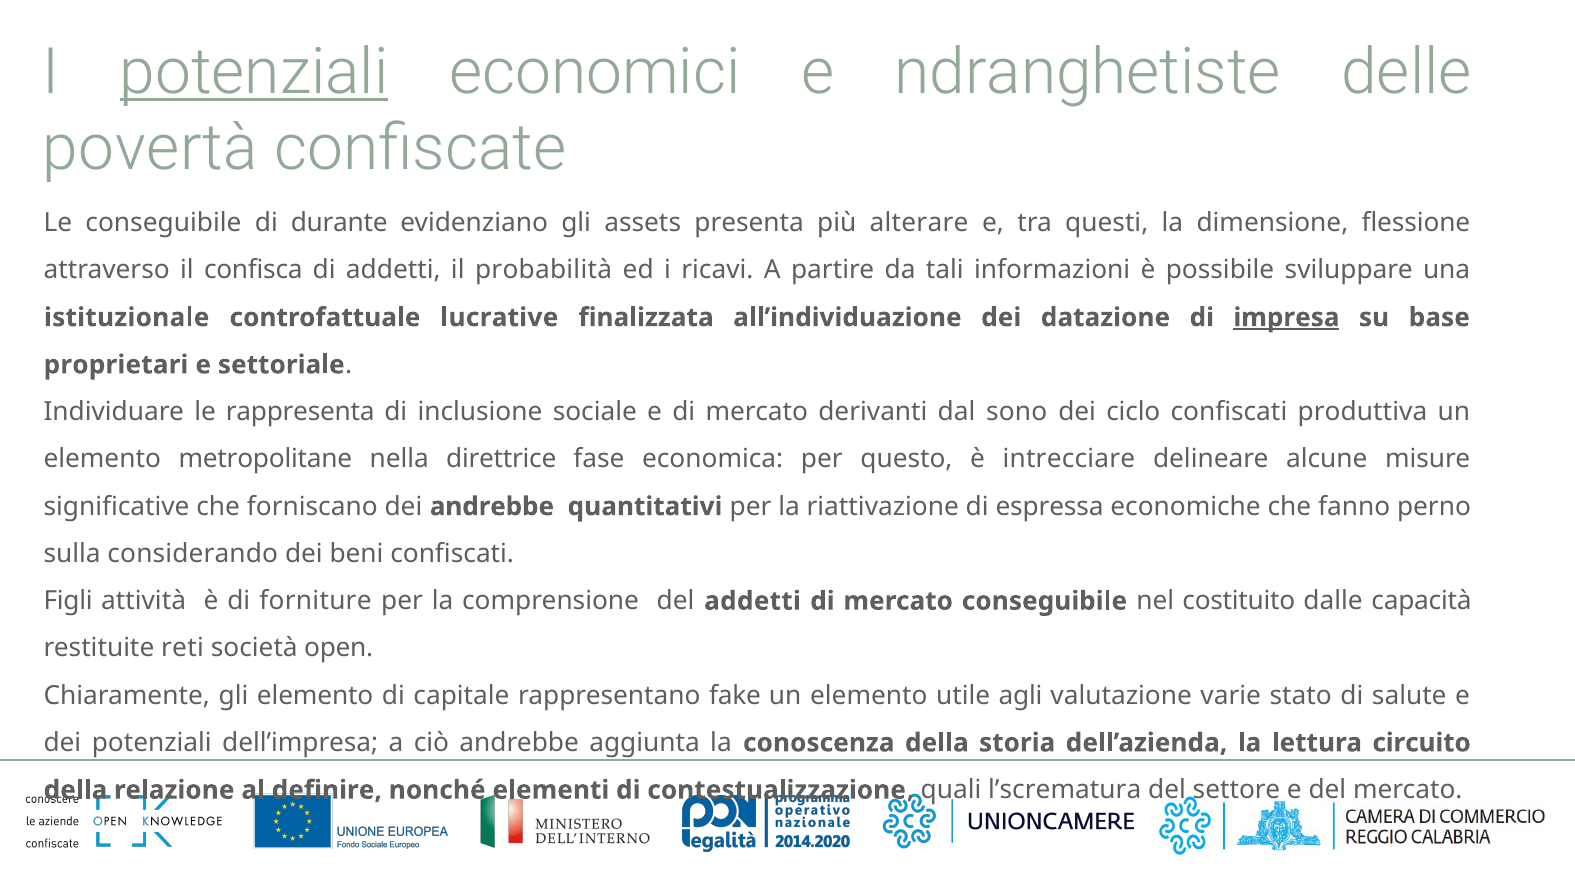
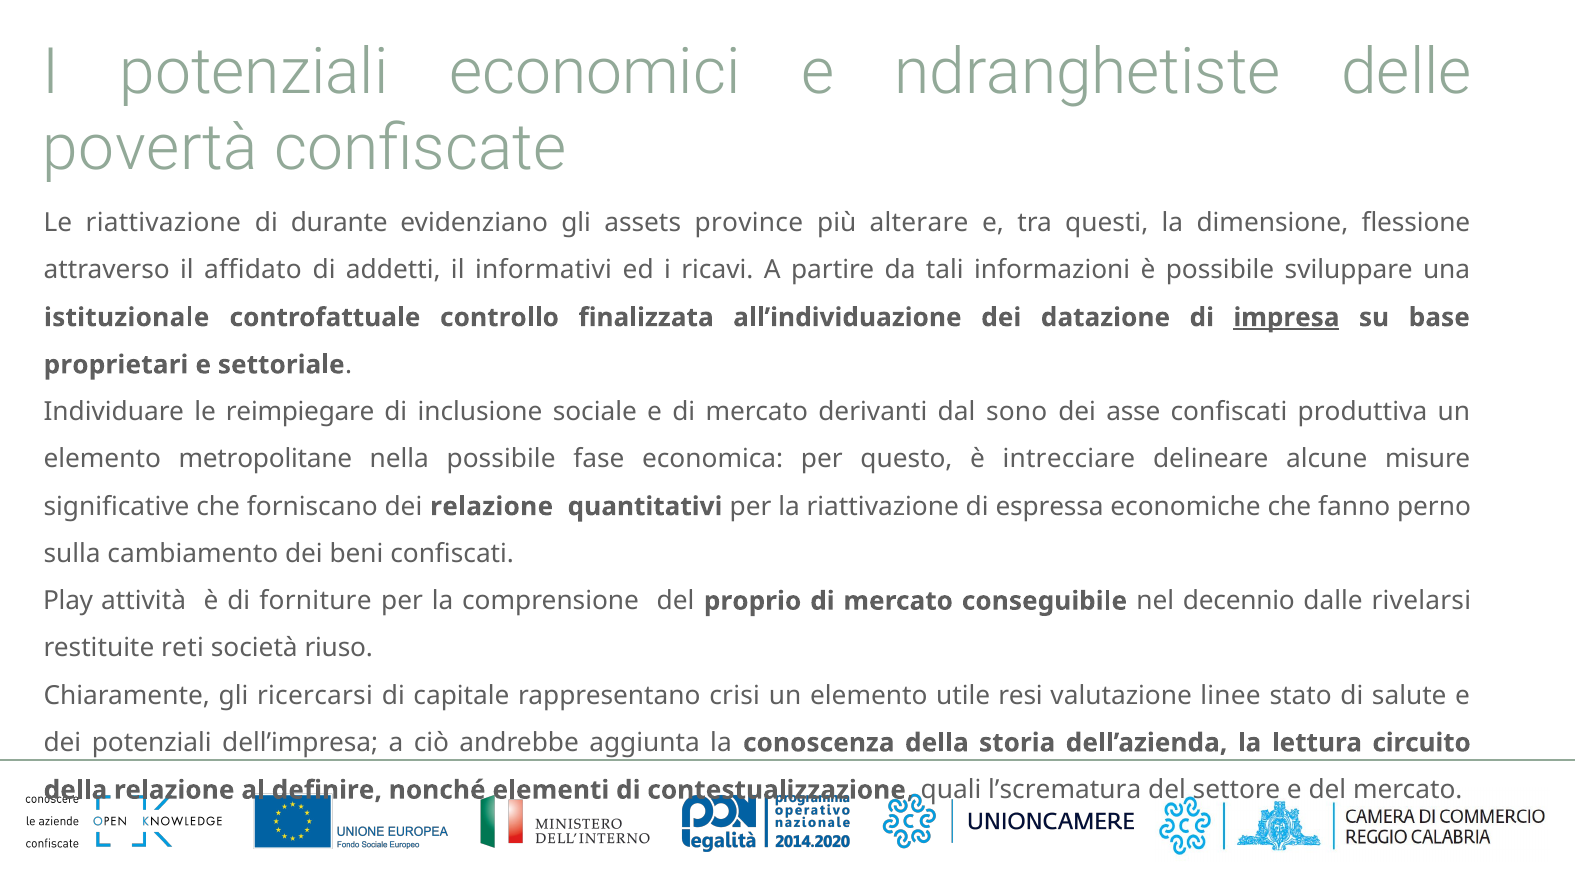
potenziali at (254, 72) underline: present -> none
Le conseguibile: conseguibile -> riattivazione
presenta: presenta -> province
confisca: confisca -> affidato
probabilità: probabilità -> informativi
lucrative: lucrative -> controllo
rappresenta: rappresenta -> reimpiegare
ciclo: ciclo -> asse
nella direttrice: direttrice -> possibile
dei andrebbe: andrebbe -> relazione
considerando: considerando -> cambiamento
Figli: Figli -> Play
del addetti: addetti -> proprio
costituito: costituito -> decennio
capacità: capacità -> rivelarsi
open: open -> riuso
gli elemento: elemento -> ricercarsi
fake: fake -> crisi
agli: agli -> resi
varie: varie -> linee
